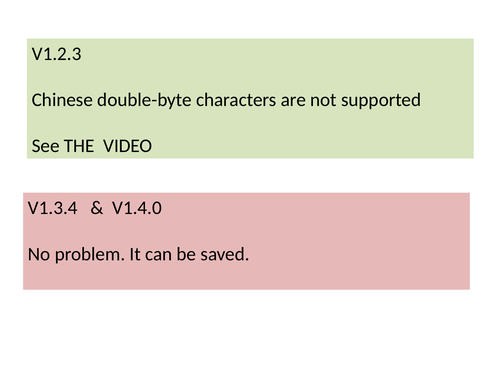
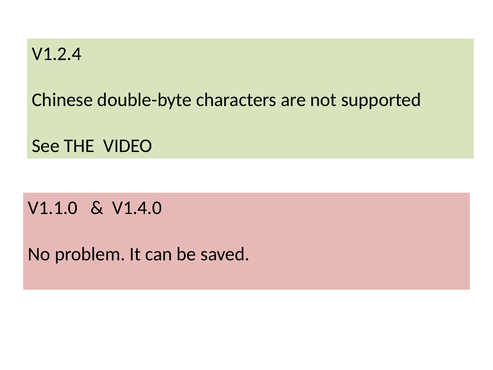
V1.2.3: V1.2.3 -> V1.2.4
V1.3.4: V1.3.4 -> V1.1.0
